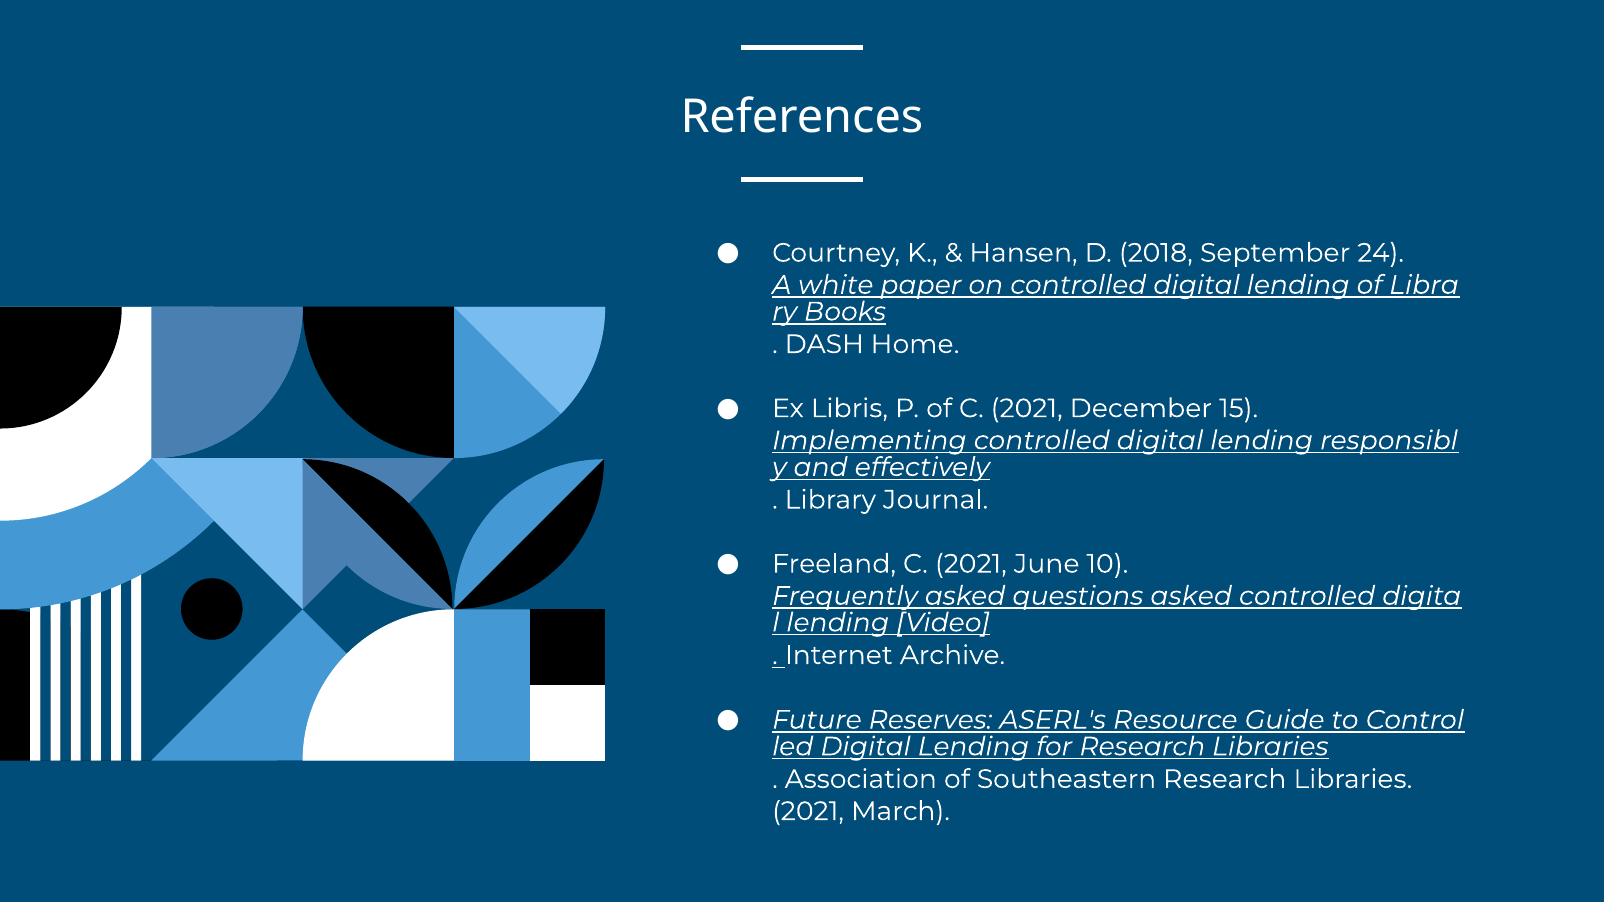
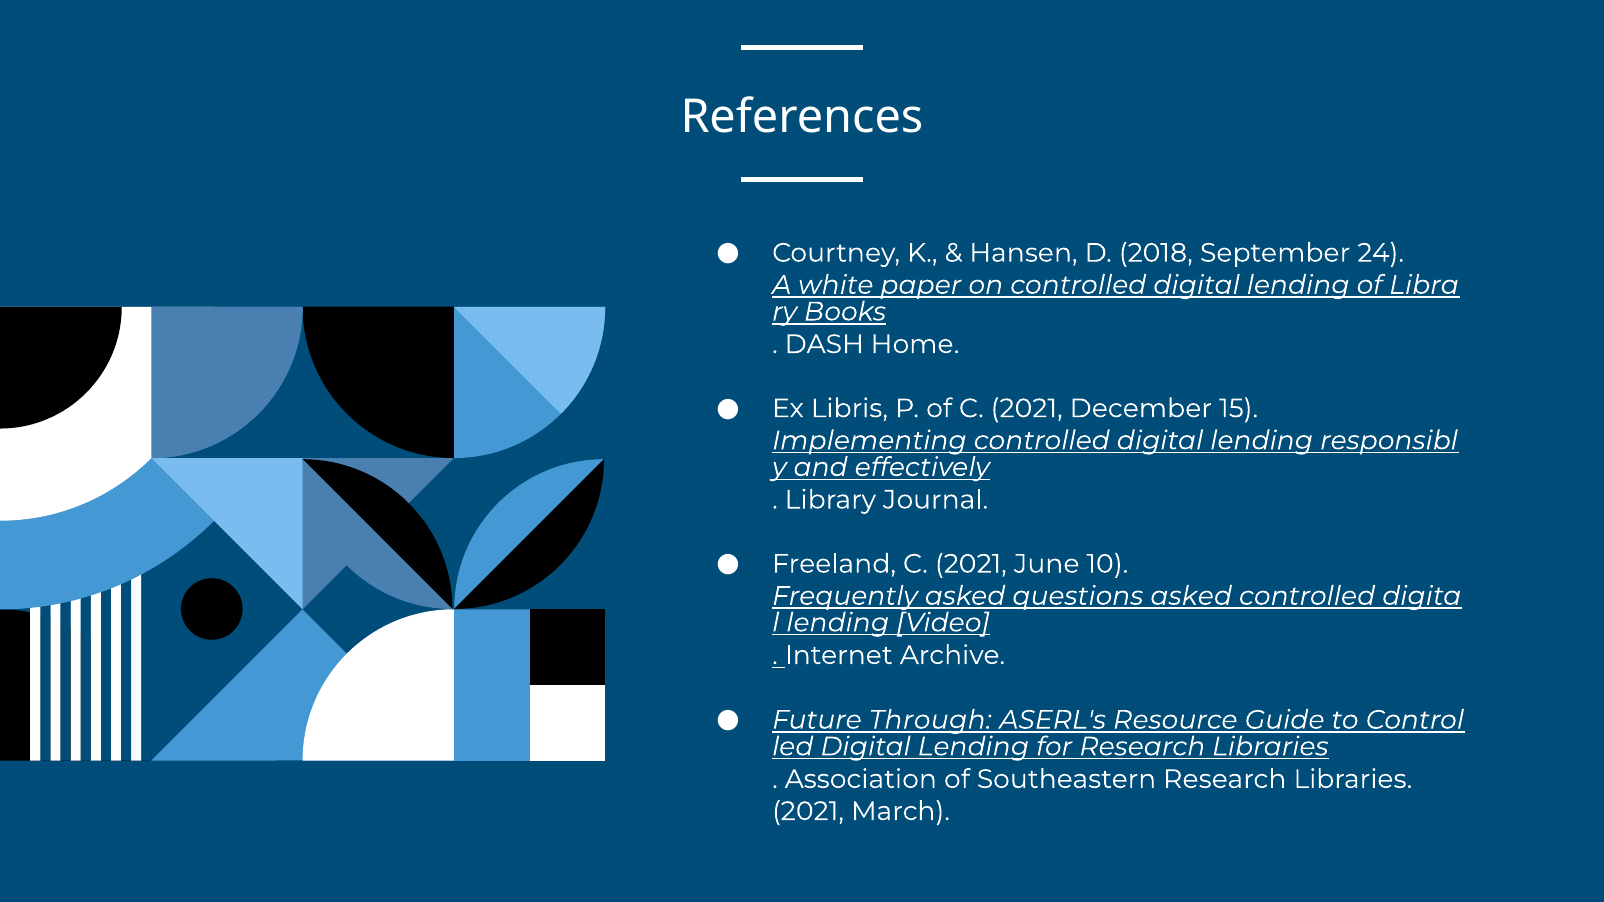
Reserves: Reserves -> Through
